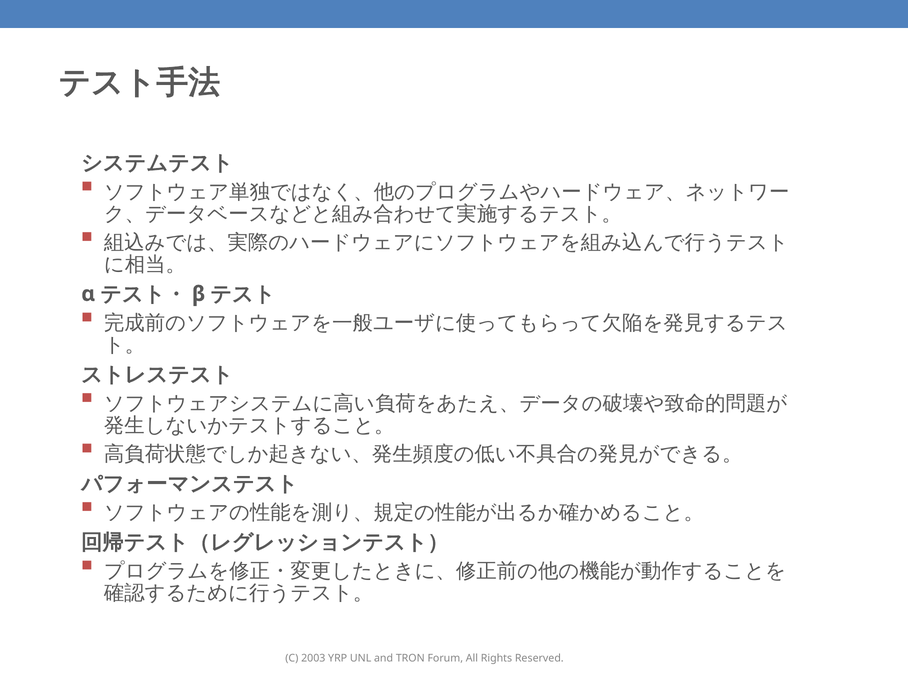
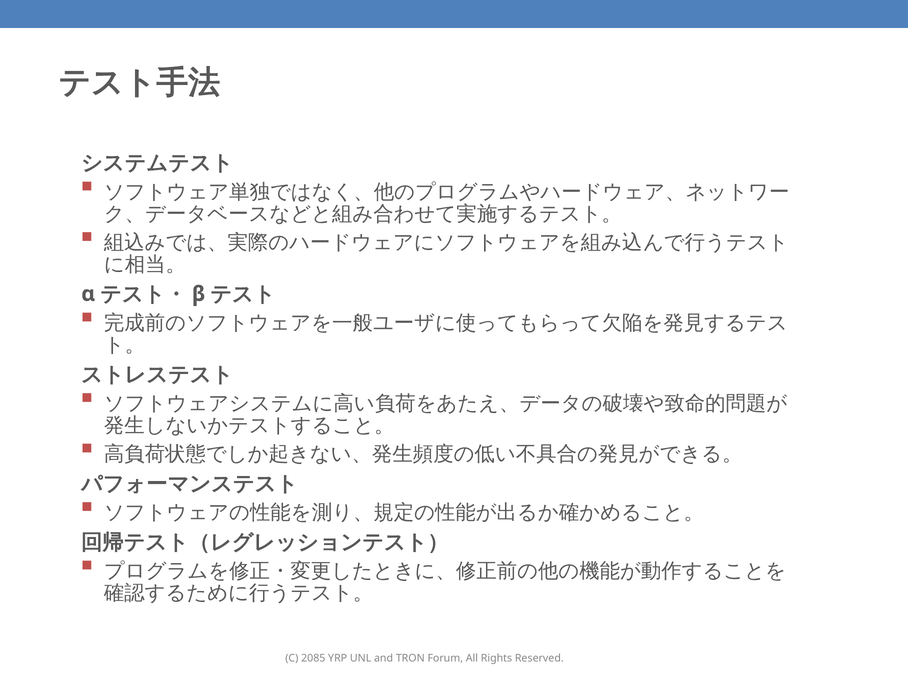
2003: 2003 -> 2085
